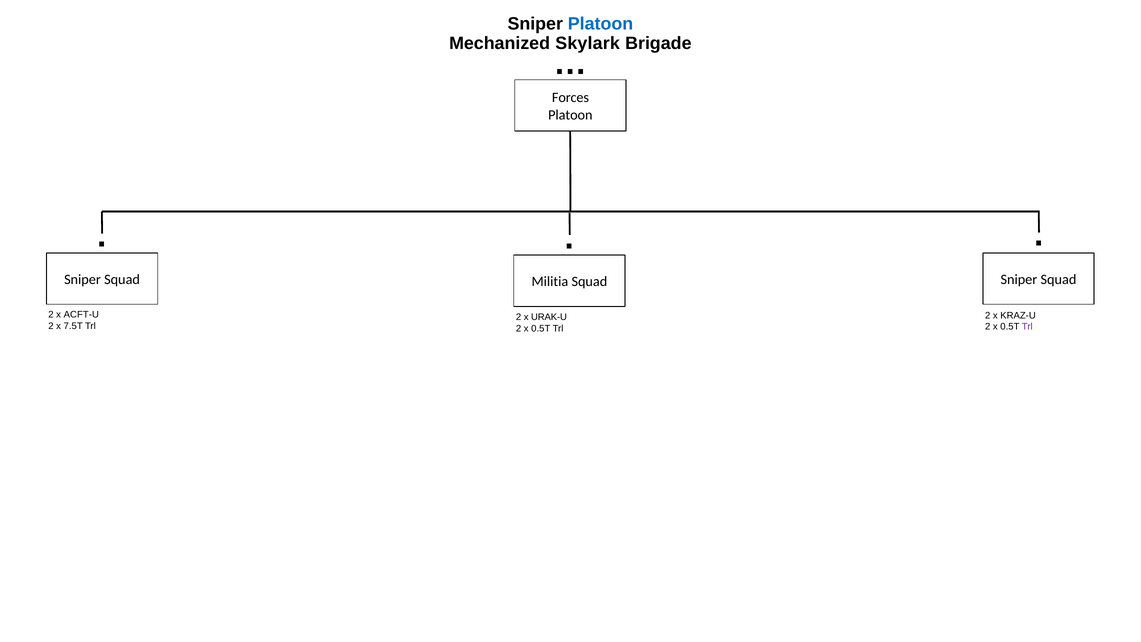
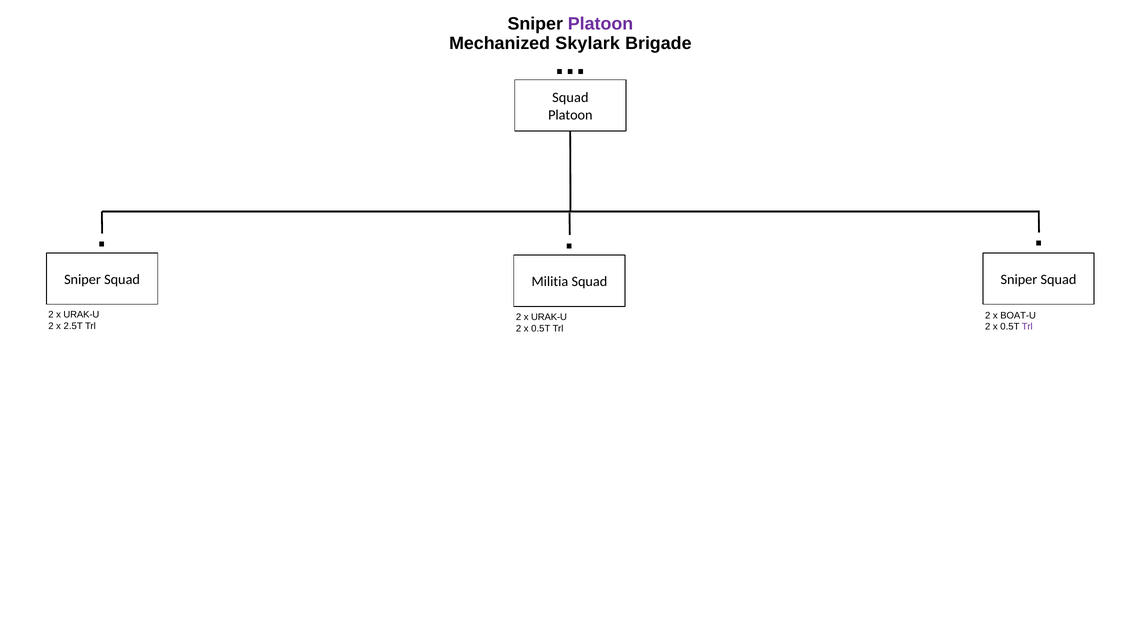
Platoon at (601, 24) colour: blue -> purple
Forces at (570, 98): Forces -> Squad
ACFT-U at (81, 315): ACFT-U -> URAK-U
KRAZ-U: KRAZ-U -> BOAT-U
7.5T: 7.5T -> 2.5T
